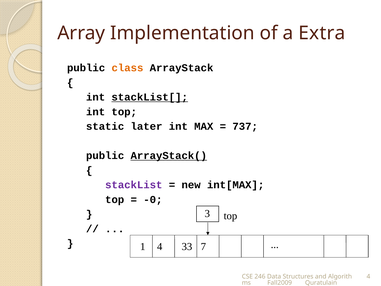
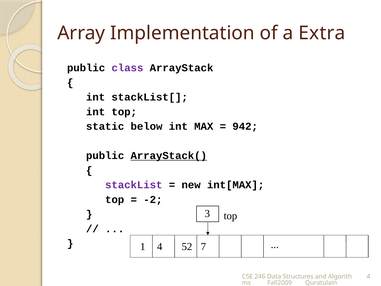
class colour: orange -> purple
stackList[ underline: present -> none
later: later -> below
737: 737 -> 942
-0: -0 -> -2
33: 33 -> 52
